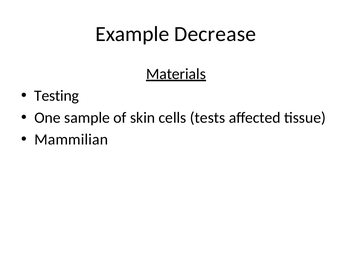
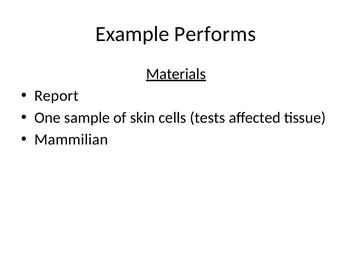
Decrease: Decrease -> Performs
Testing: Testing -> Report
